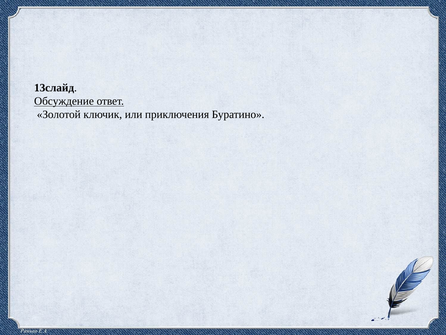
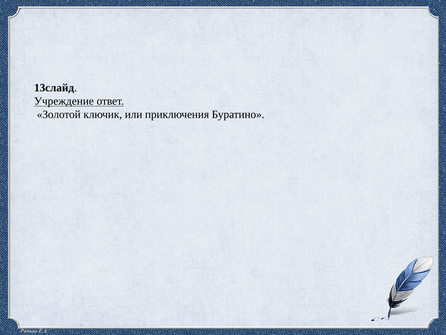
Обсуждение: Обсуждение -> Учреждение
